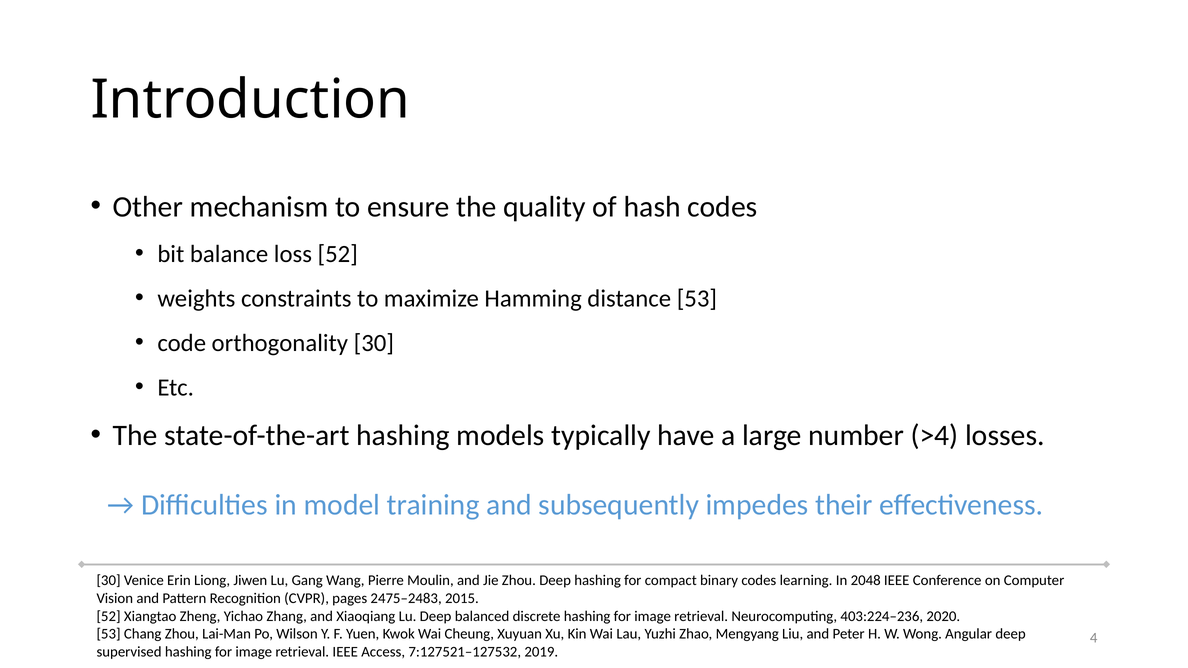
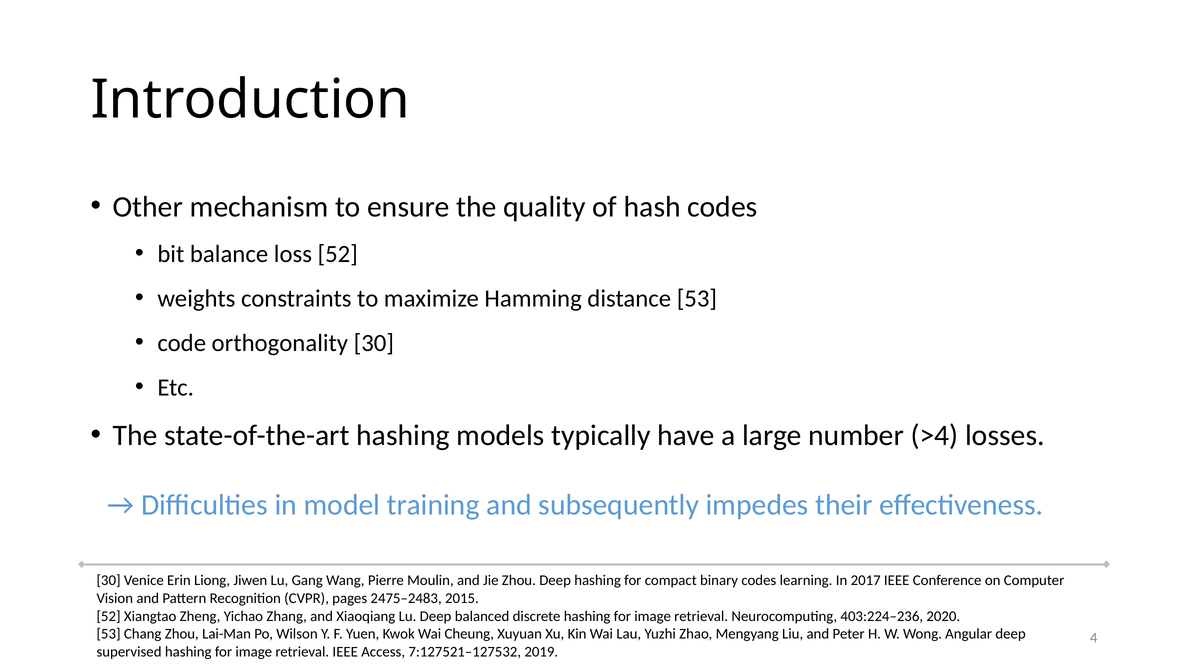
2048: 2048 -> 2017
